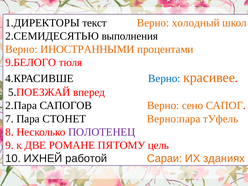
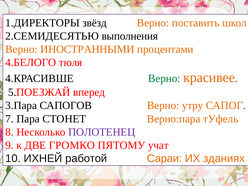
текст: текст -> звёзд
холодный: холодный -> поставить
9.БЕЛОГО: 9.БЕЛОГО -> 4.БЕЛОГО
Верно at (164, 79) colour: blue -> green
2.Пара: 2.Пара -> 3.Пара
сено: сено -> утру
РОМАНЕ: РОМАНЕ -> ГРОМКО
цель: цель -> учат
